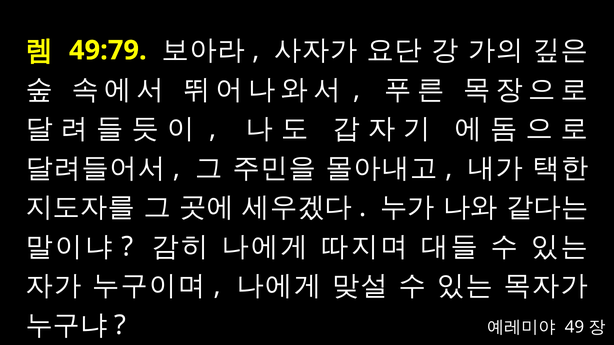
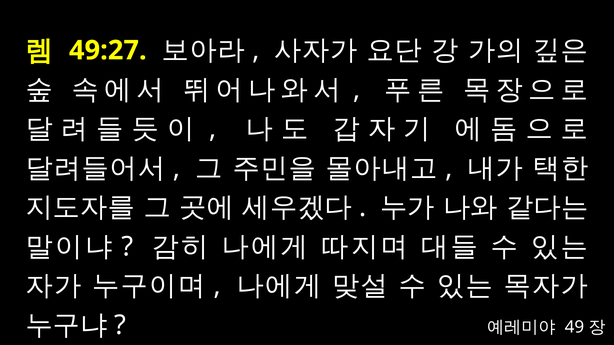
49:79: 49:79 -> 49:27
